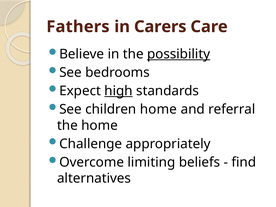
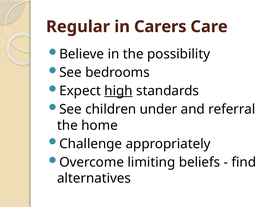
Fathers: Fathers -> Regular
possibility underline: present -> none
children home: home -> under
